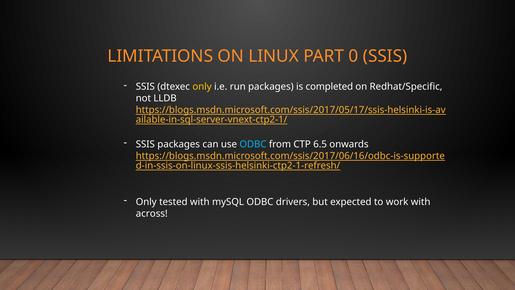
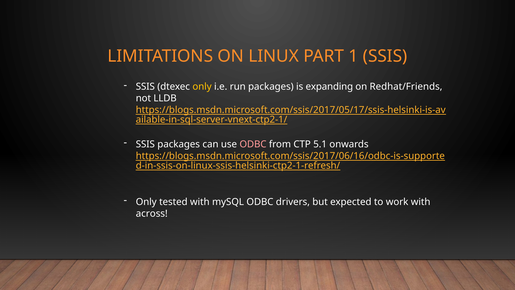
0: 0 -> 1
completed: completed -> expanding
Redhat/Specific: Redhat/Specific -> Redhat/Friends
ODBC at (253, 144) colour: light blue -> pink
6.5: 6.5 -> 5.1
